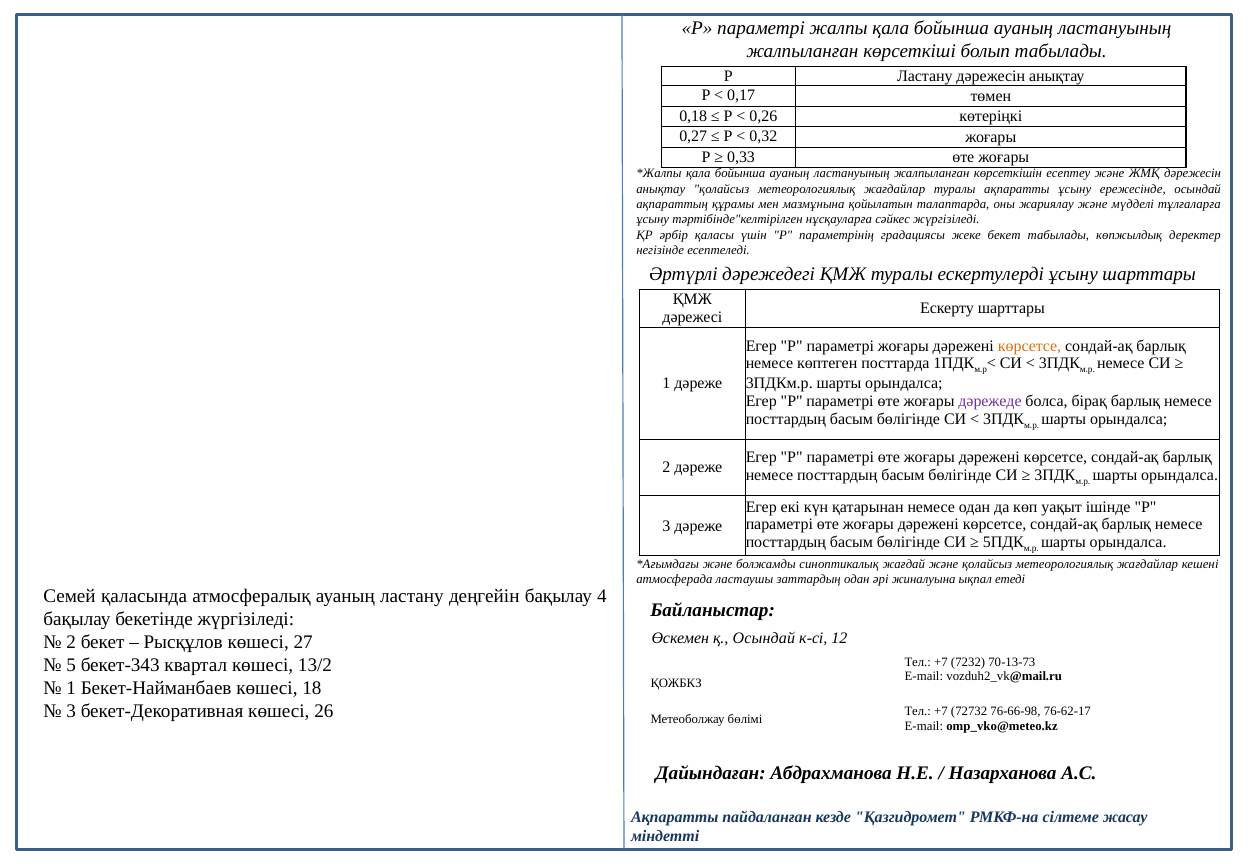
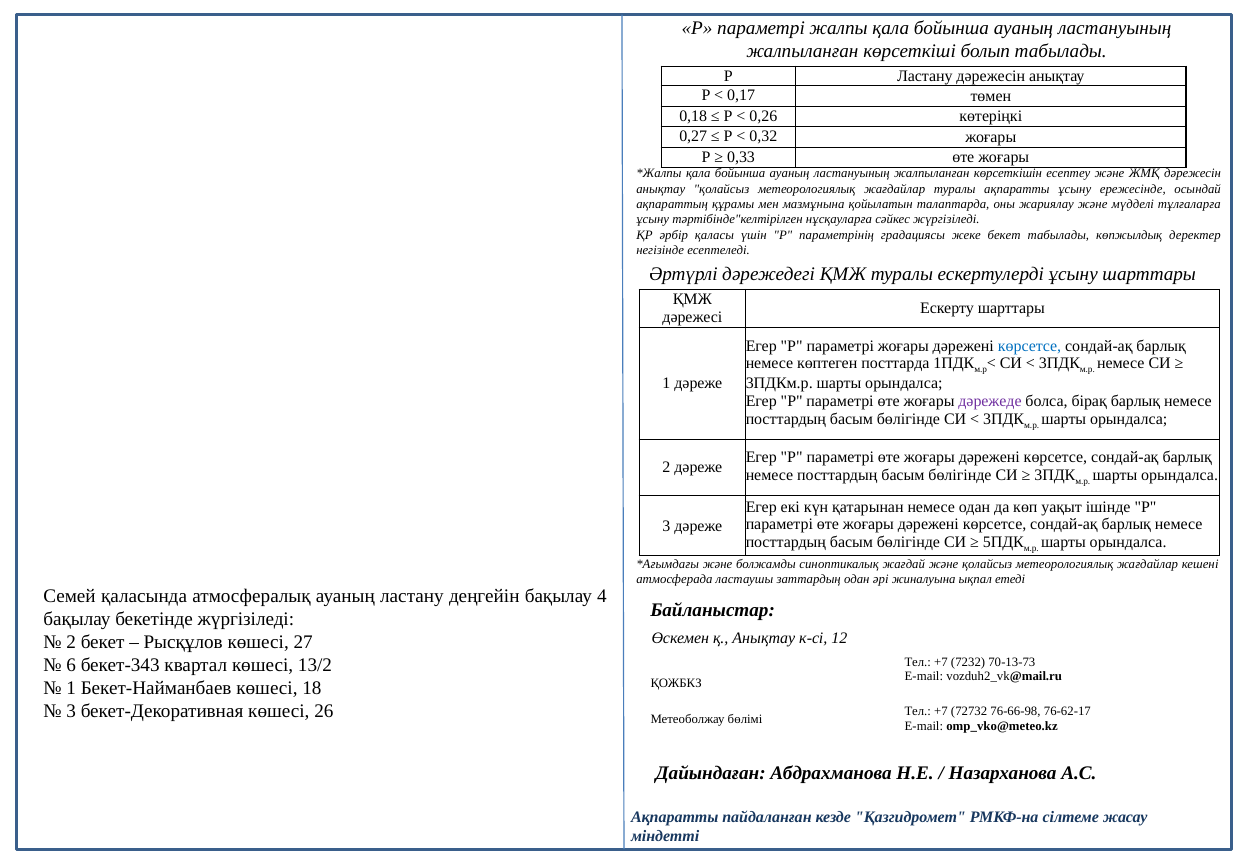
көрсетсе at (1030, 346) colour: orange -> blue
қ Осындай: Осындай -> Анықтау
5: 5 -> 6
